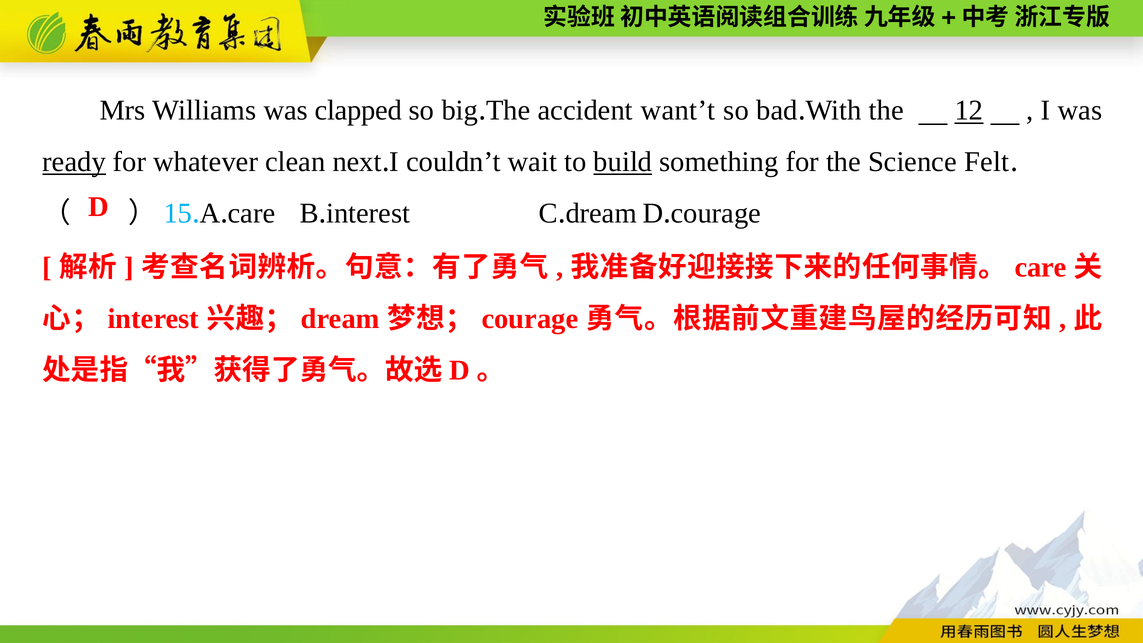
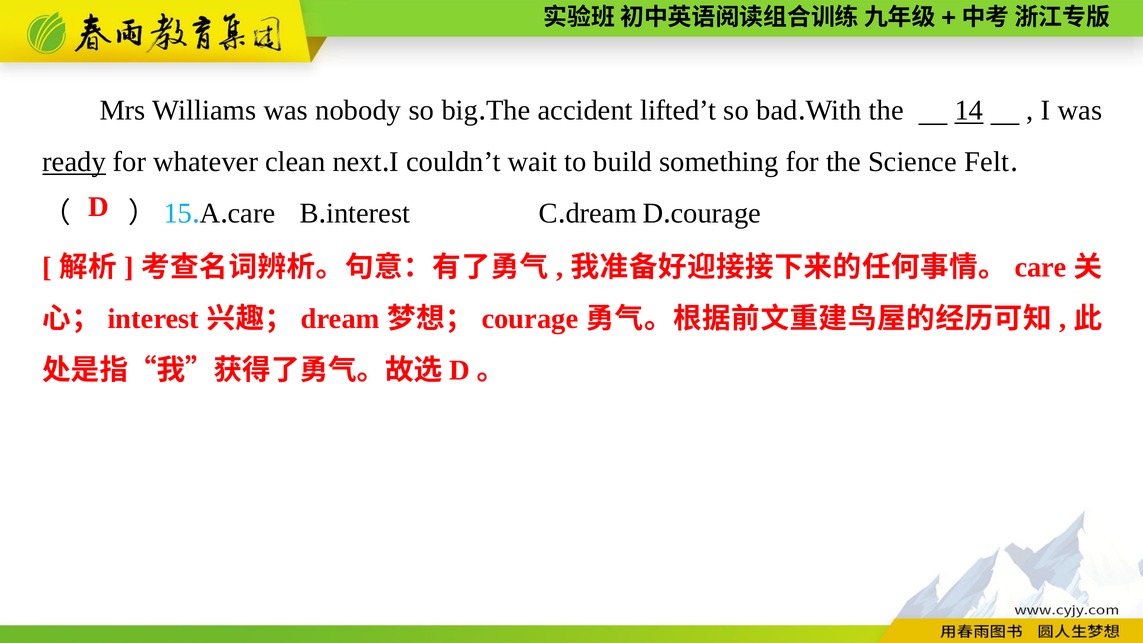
clapped: clapped -> nobody
want’t: want’t -> lifted’t
12: 12 -> 14
build underline: present -> none
